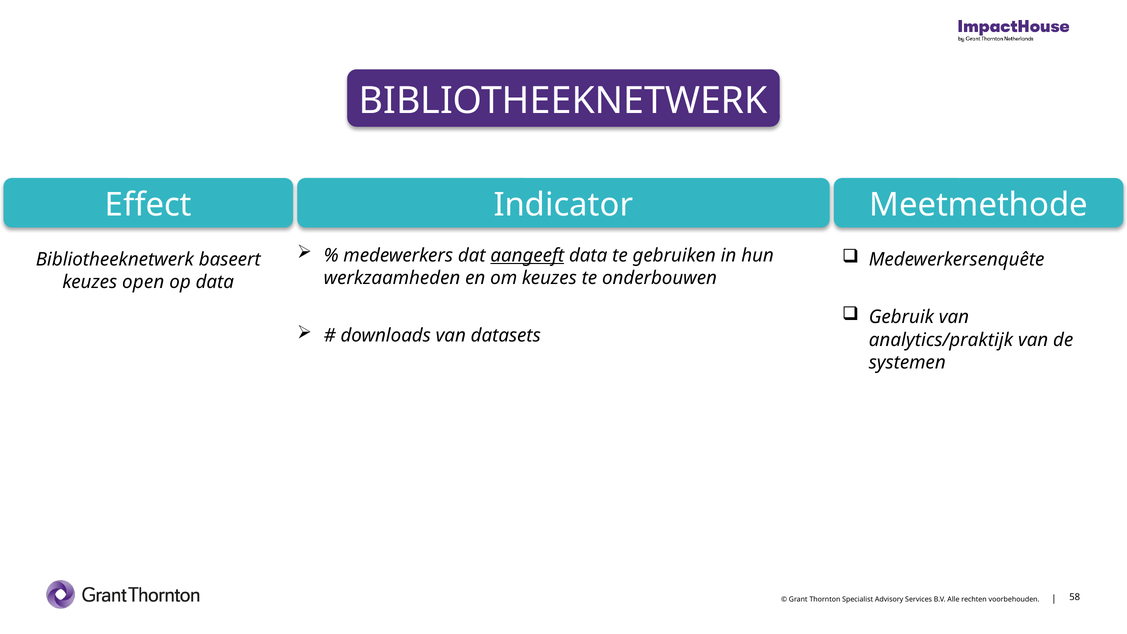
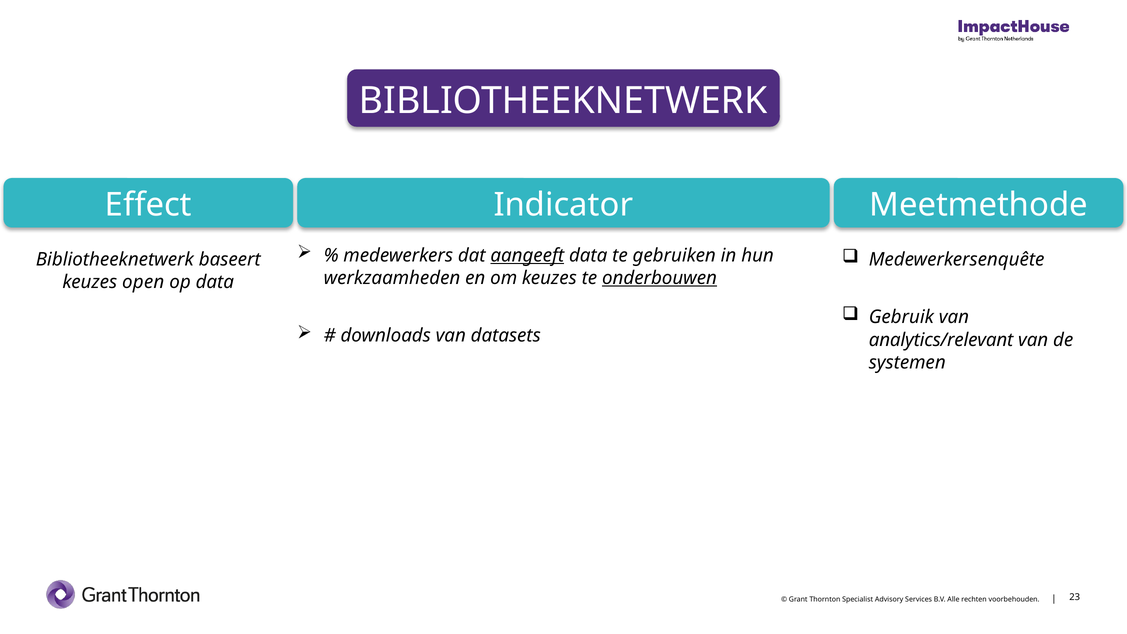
onderbouwen underline: none -> present
analytics/praktijk: analytics/praktijk -> analytics/relevant
58: 58 -> 23
